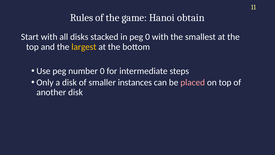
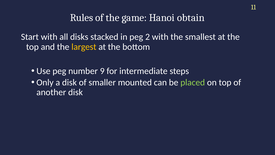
peg 0: 0 -> 2
number 0: 0 -> 9
instances: instances -> mounted
placed colour: pink -> light green
